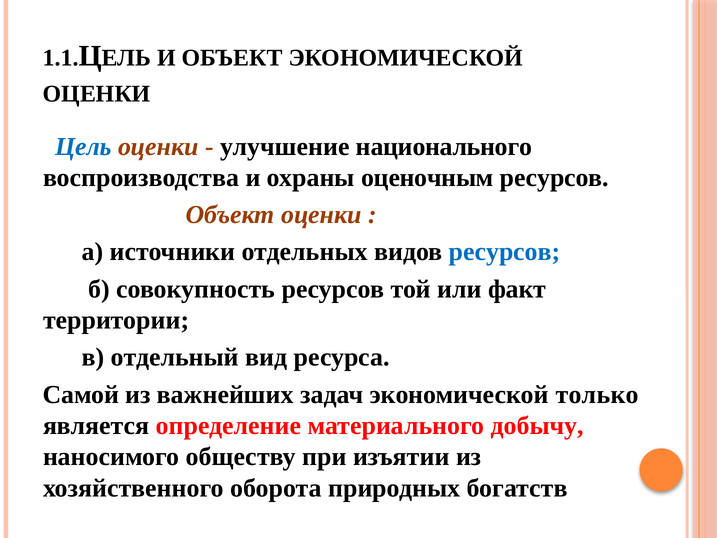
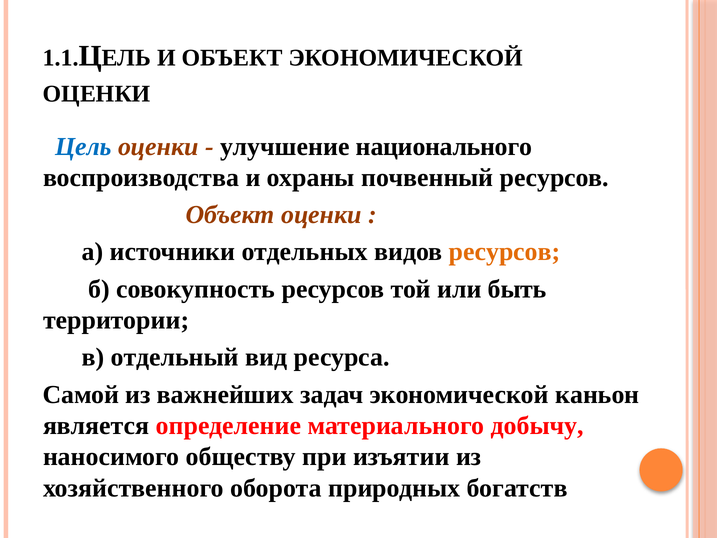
оценочным: оценочным -> почвенный
ресурсов at (505, 252) colour: blue -> orange
факт: факт -> быть
только: только -> каньон
